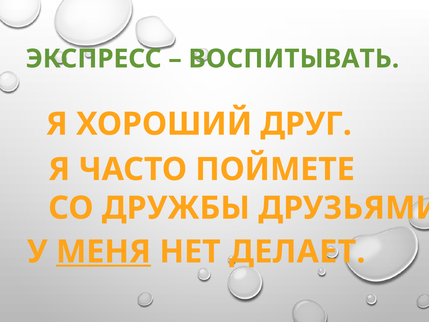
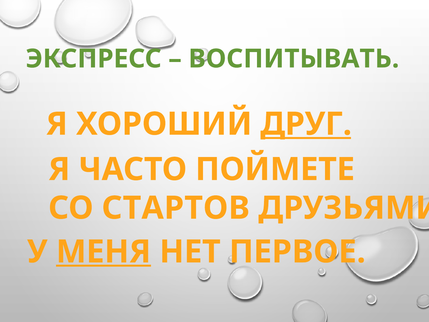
ДРУГ underline: none -> present
ДРУЖБЫ: ДРУЖБЫ -> СТАРТОВ
ДЕЛАЕТ: ДЕЛАЕТ -> ПЕРВОЕ
